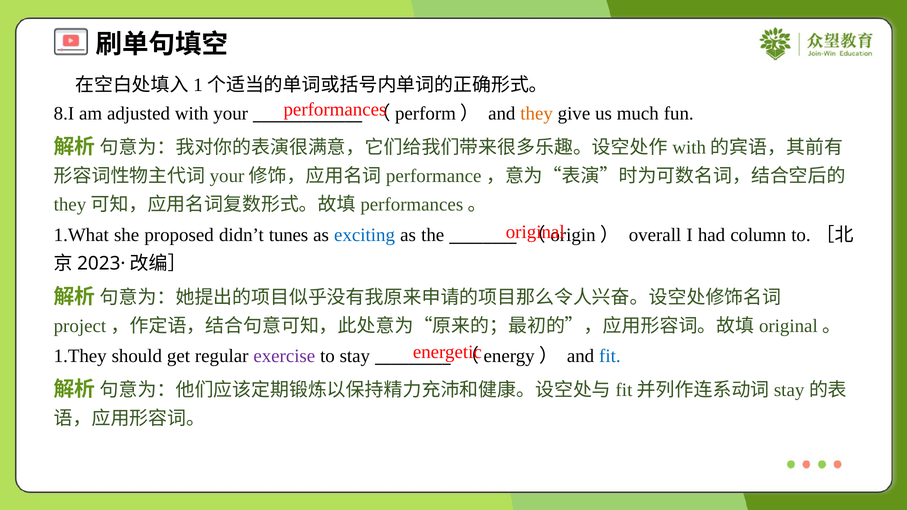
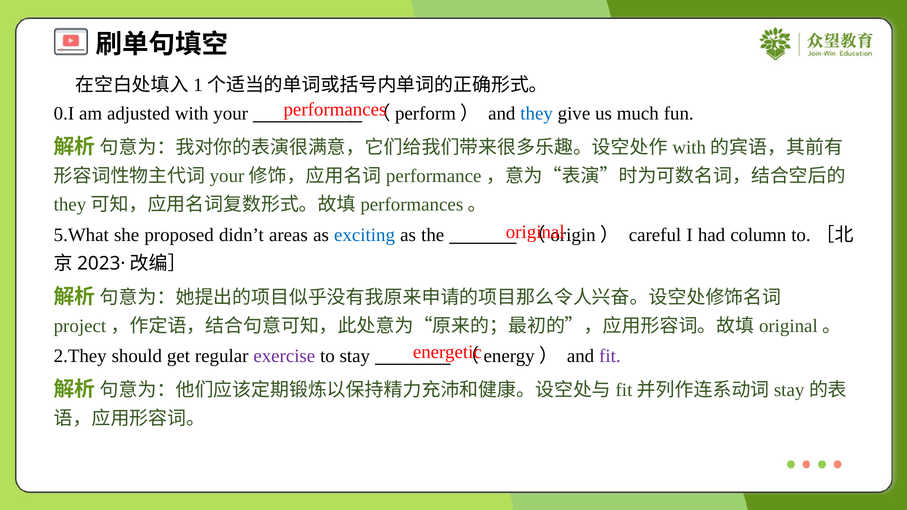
8.I: 8.I -> 0.I
they colour: orange -> blue
1.What: 1.What -> 5.What
tunes: tunes -> areas
overall: overall -> careful
1.They: 1.They -> 2.They
fit colour: blue -> purple
